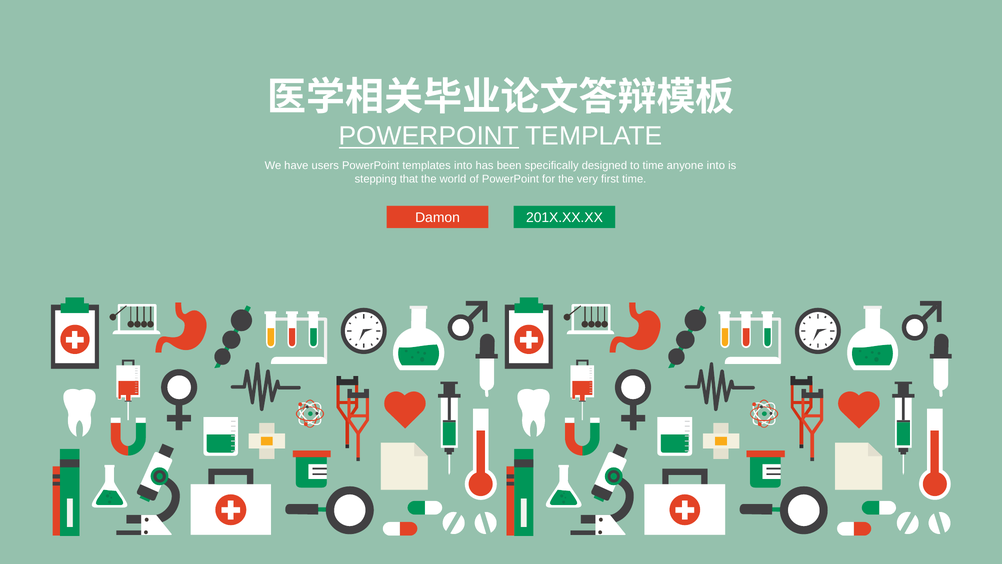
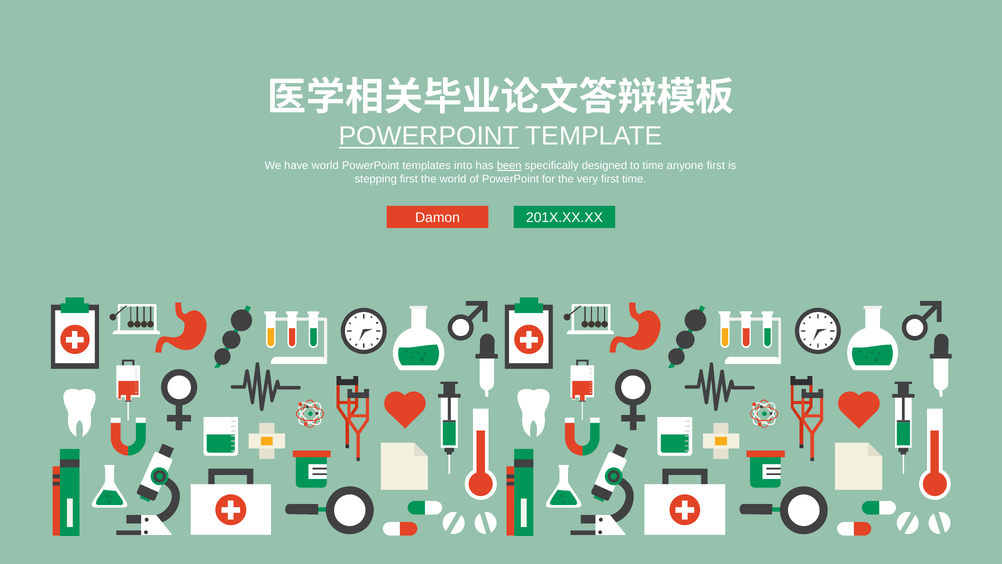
have users: users -> world
been underline: none -> present
anyone into: into -> first
stepping that: that -> first
